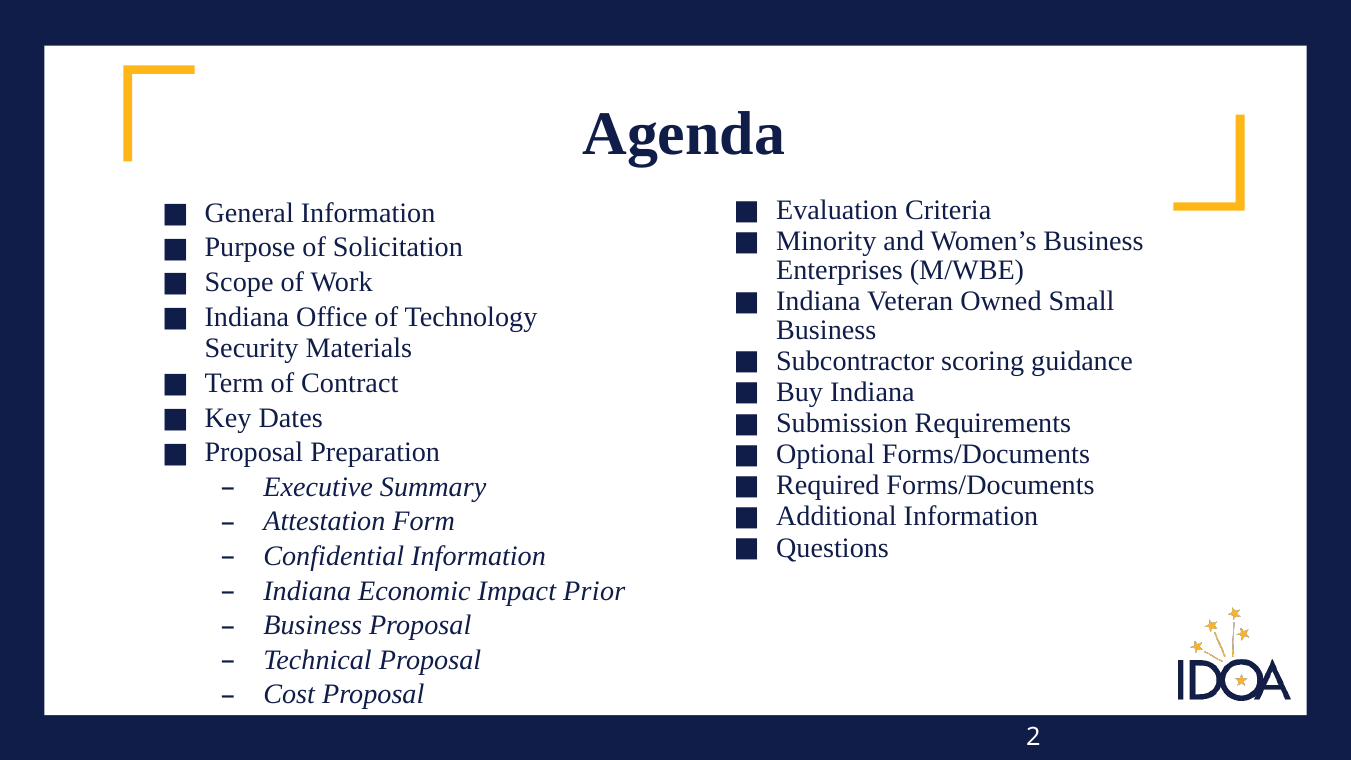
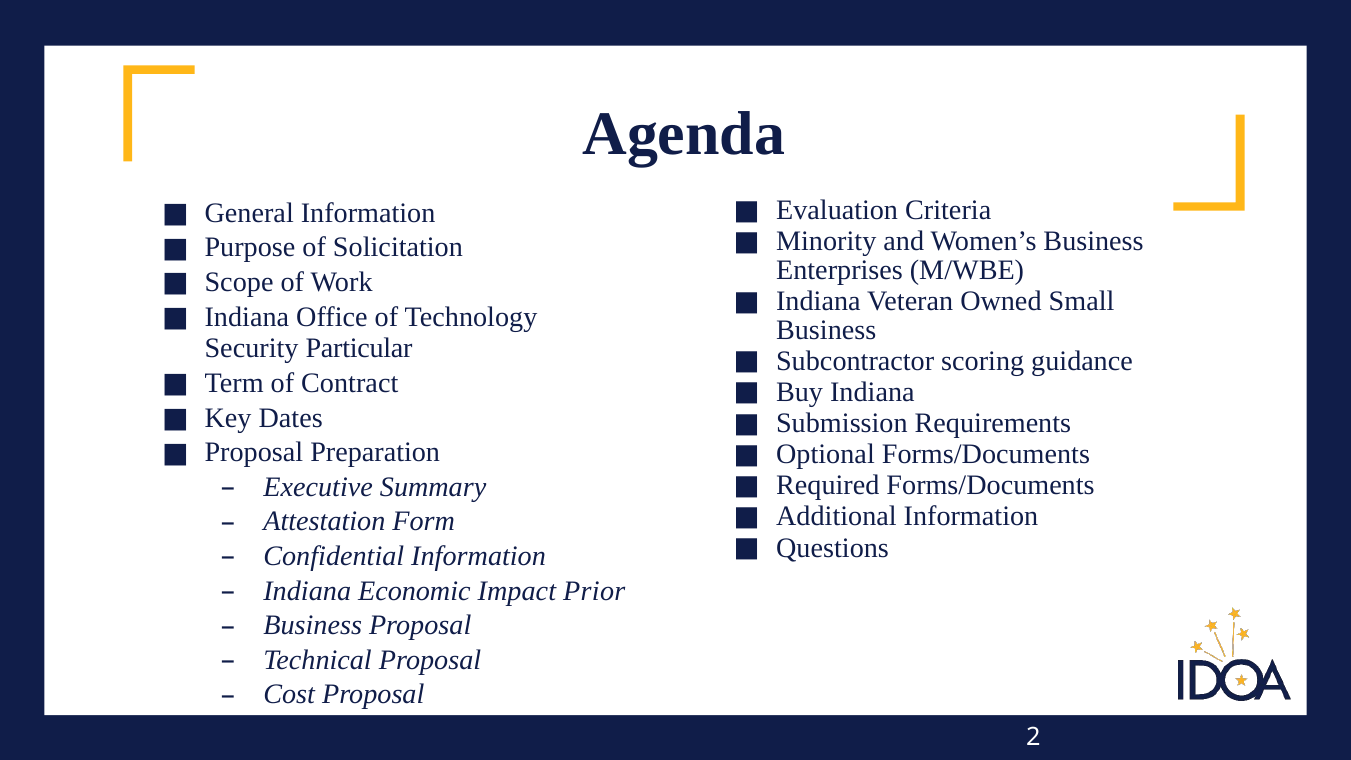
Materials: Materials -> Particular
